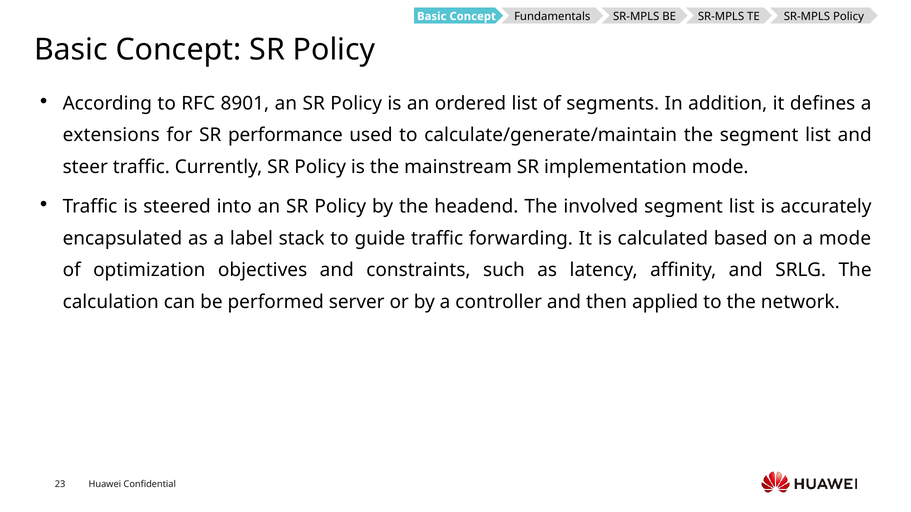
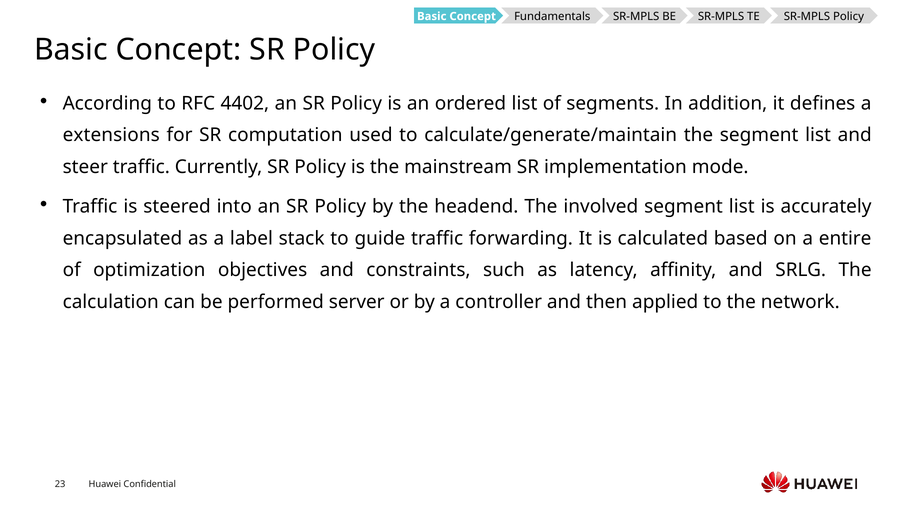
8901: 8901 -> 4402
performance: performance -> computation
a mode: mode -> entire
